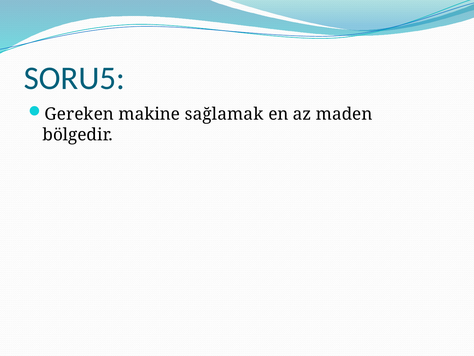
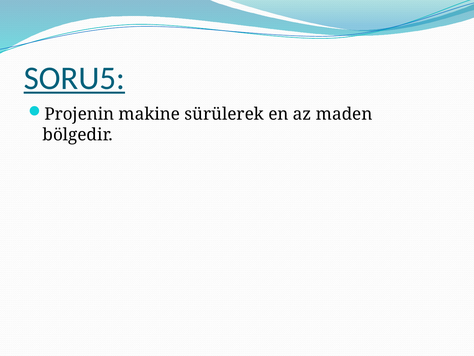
SORU5 underline: none -> present
Gereken: Gereken -> Projenin
sağlamak: sağlamak -> sürülerek
